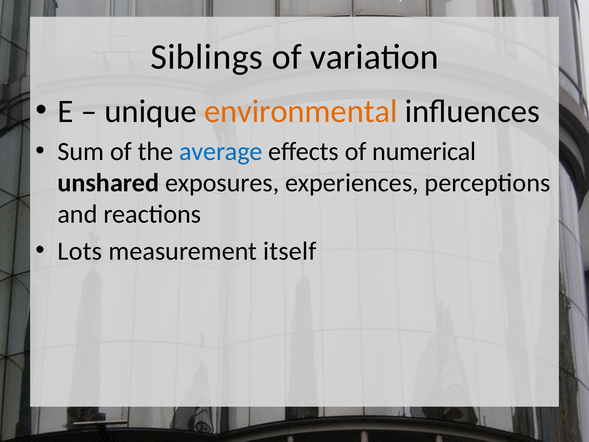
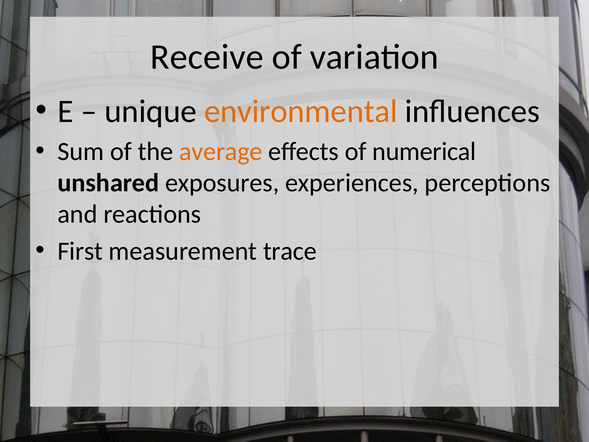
Siblings: Siblings -> Receive
average colour: blue -> orange
Lots: Lots -> First
itself: itself -> trace
